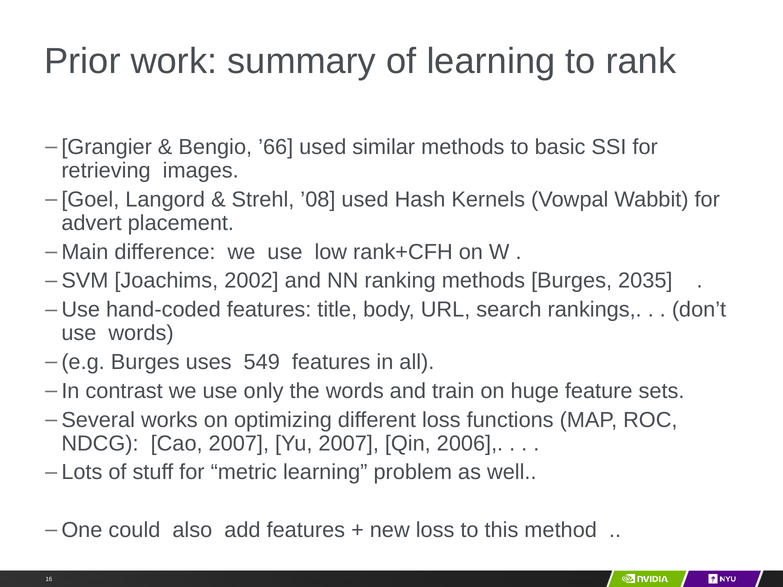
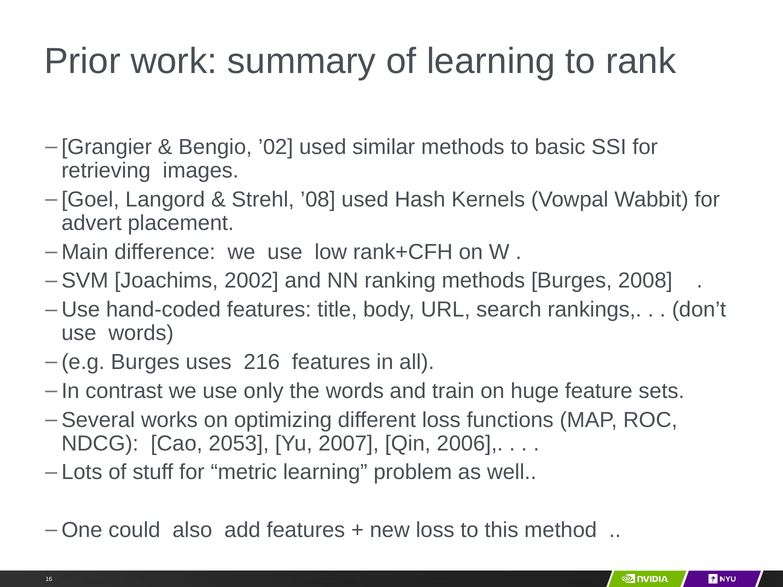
’66: ’66 -> ’02
2035: 2035 -> 2008
549: 549 -> 216
Cao 2007: 2007 -> 2053
